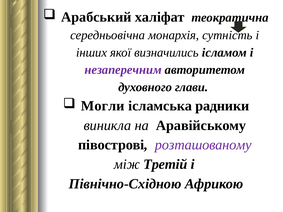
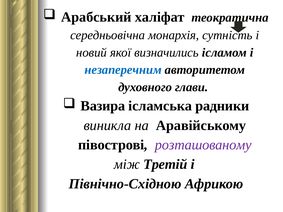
інших: інших -> новий
незаперечним colour: purple -> blue
Могли: Могли -> Вазира
